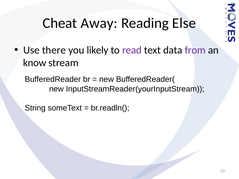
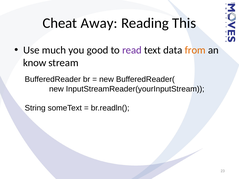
Else: Else -> This
there: there -> much
likely: likely -> good
from colour: purple -> orange
